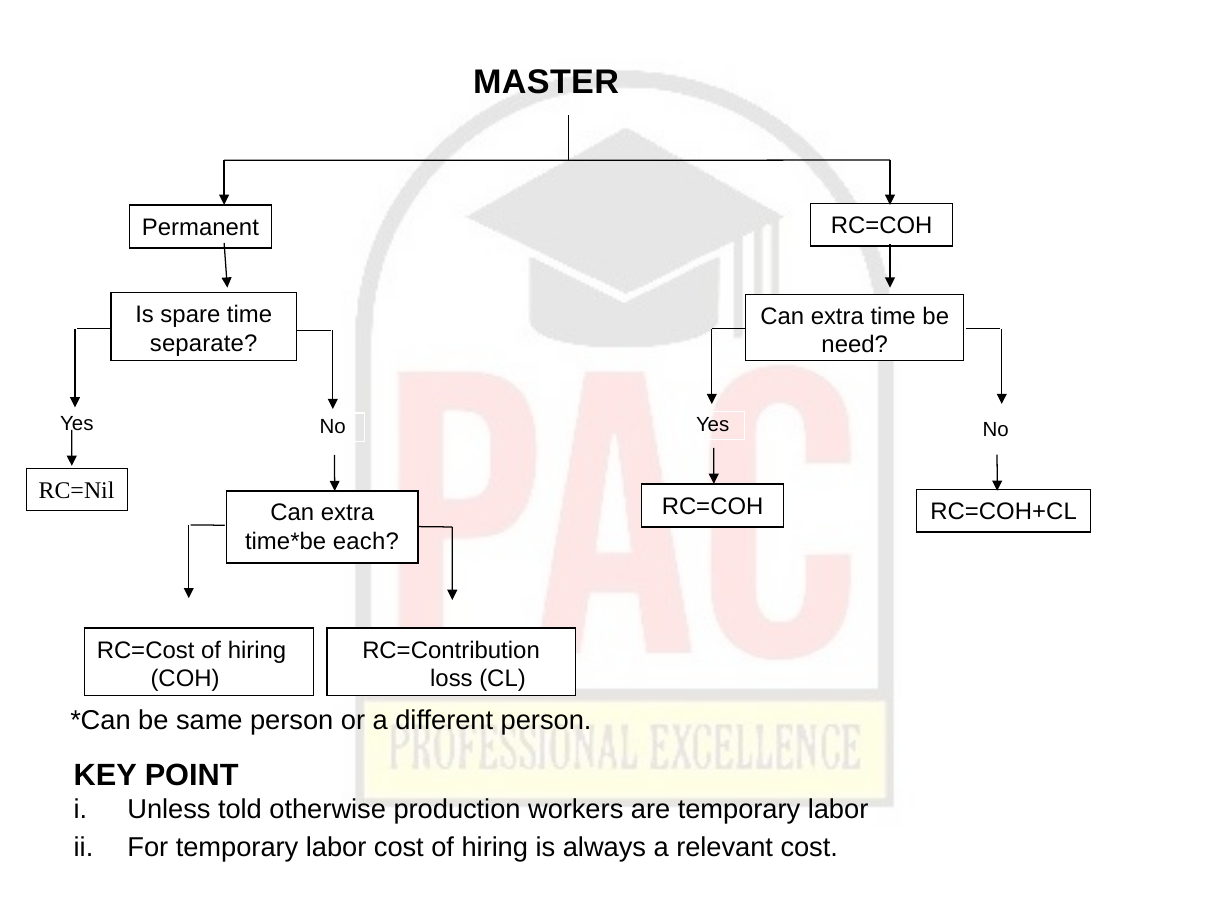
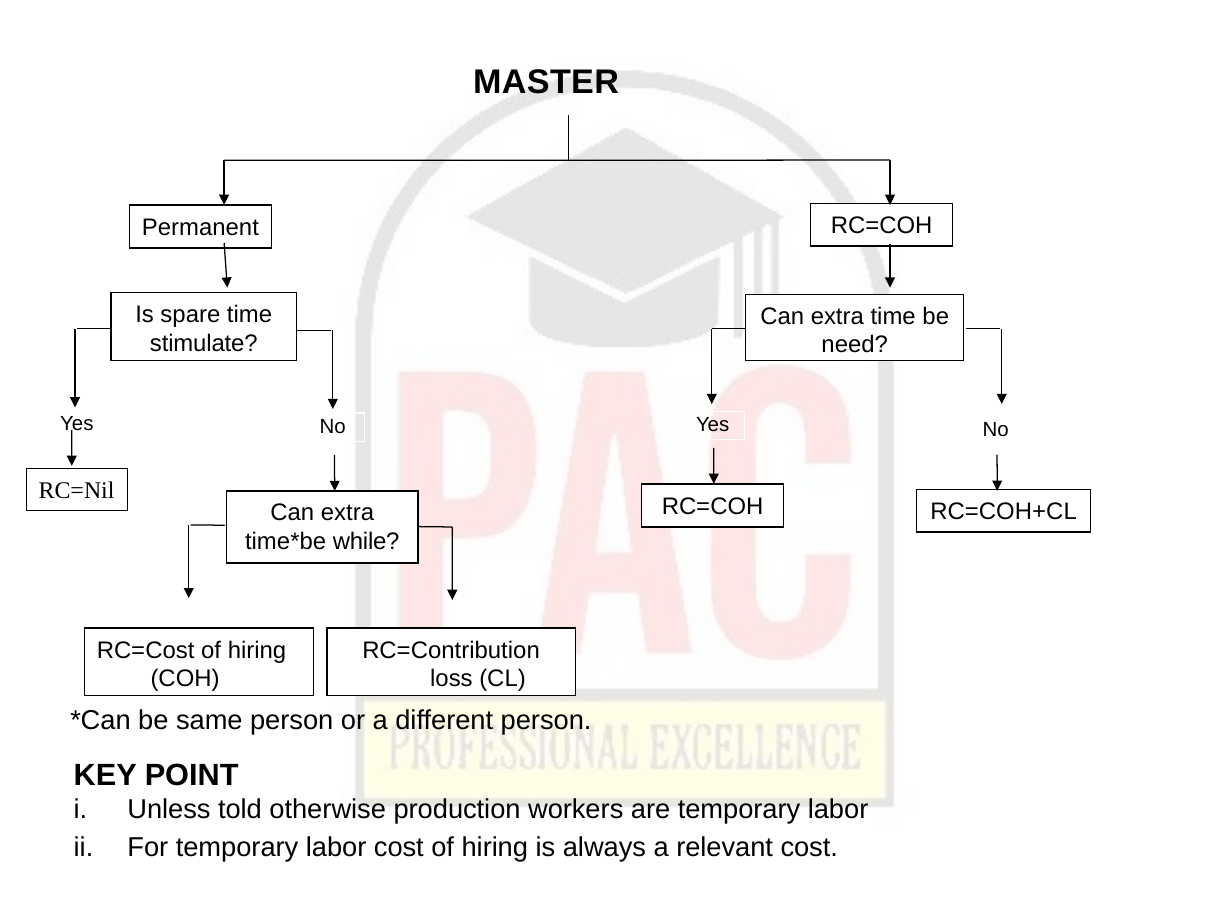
separate: separate -> stimulate
each: each -> while
